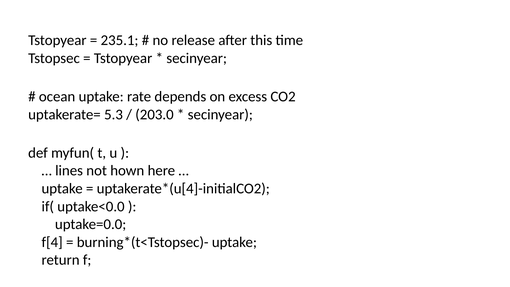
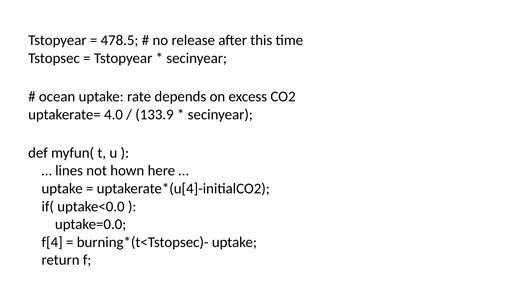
235.1: 235.1 -> 478.5
5.3: 5.3 -> 4.0
203.0: 203.0 -> 133.9
